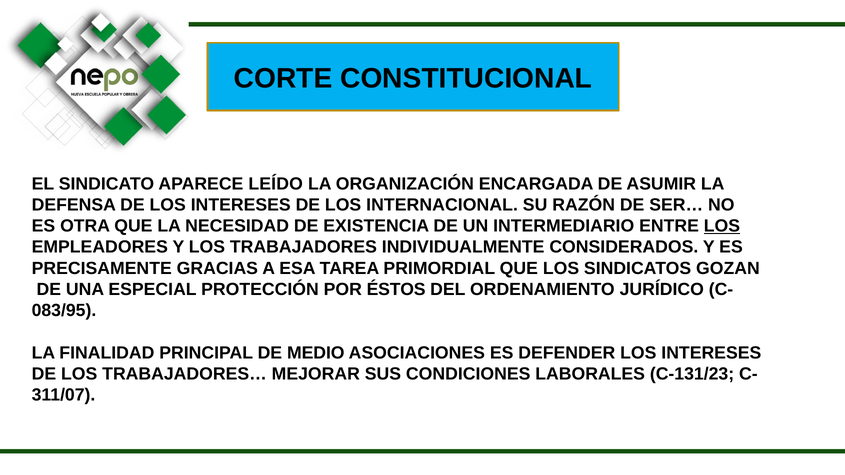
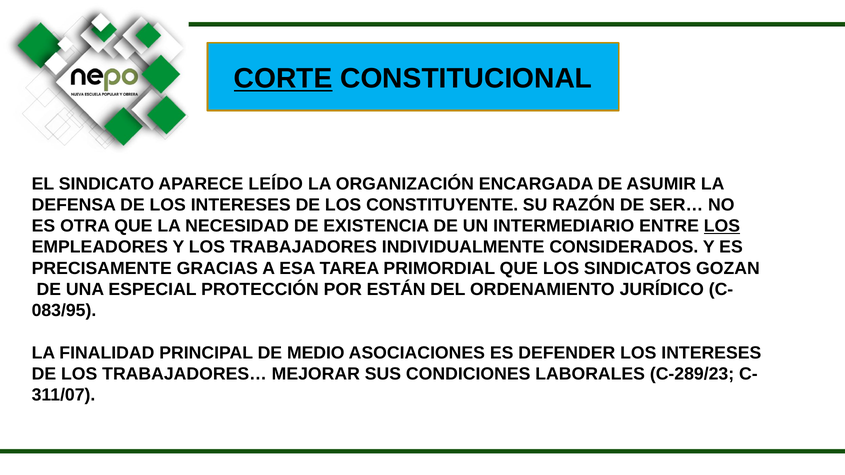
CORTE underline: none -> present
INTERNACIONAL: INTERNACIONAL -> CONSTITUYENTE
ÉSTOS: ÉSTOS -> ESTÁN
C-131/23: C-131/23 -> C-289/23
